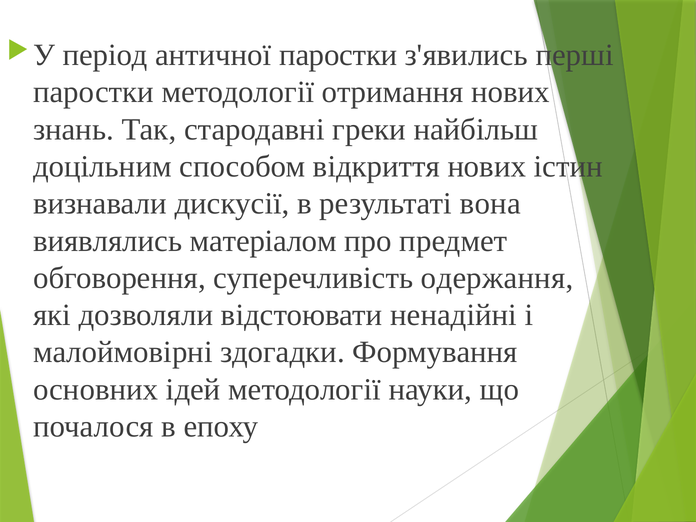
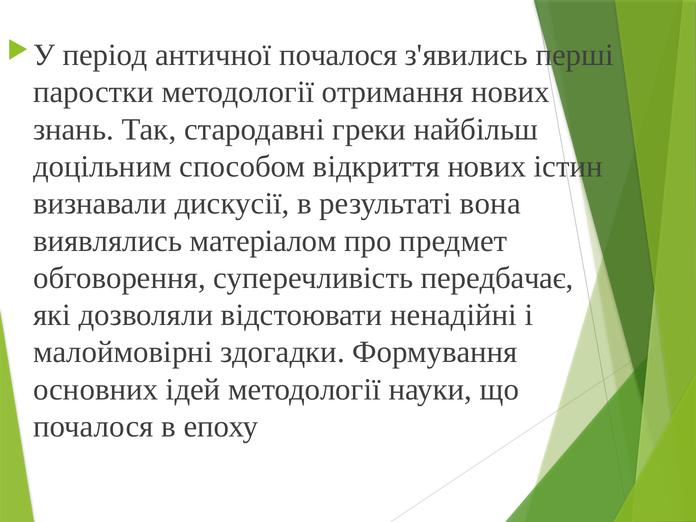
античної паростки: паростки -> почалося
одержання: одержання -> передбачає
